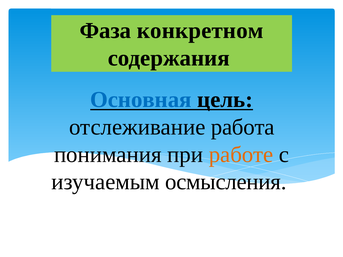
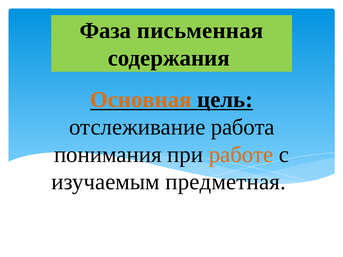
конкретном: конкретном -> письменная
Основная colour: blue -> orange
осмысления: осмысления -> предметная
